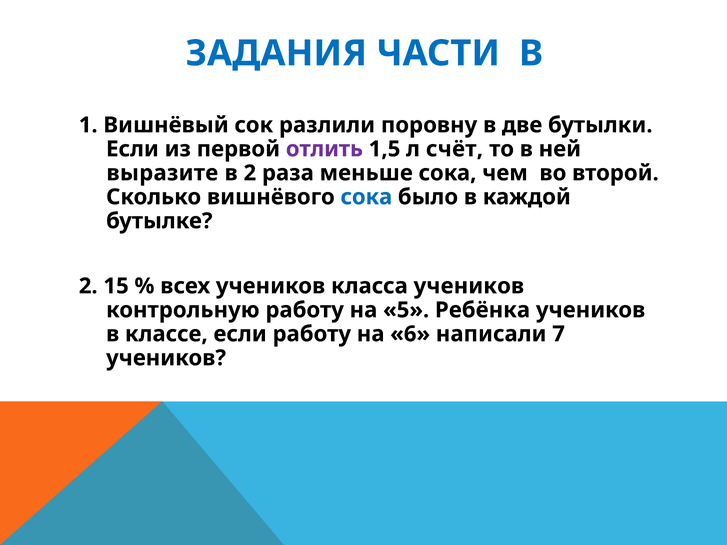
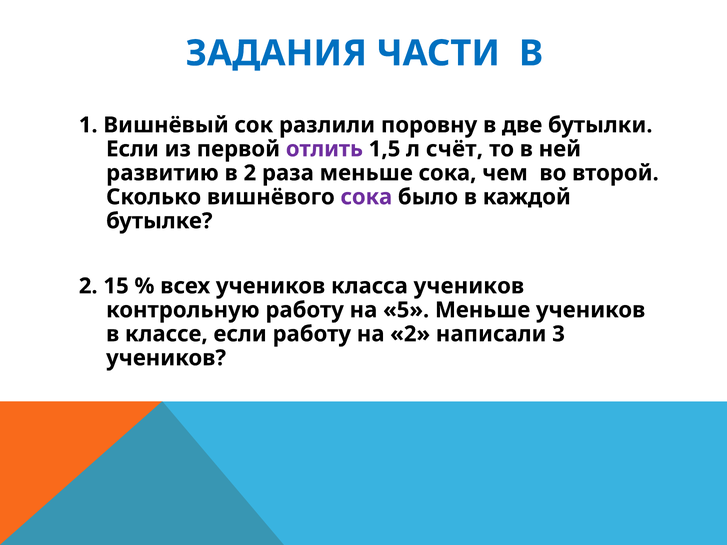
выразите: выразите -> развитию
сока at (366, 197) colour: blue -> purple
5 Ребёнка: Ребёнка -> Меньше
на 6: 6 -> 2
7: 7 -> 3
